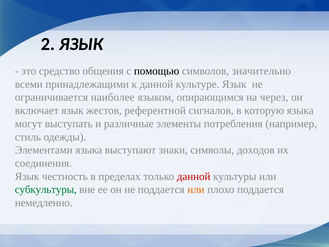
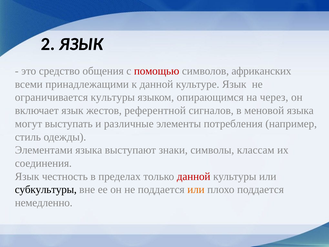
помощью colour: black -> red
значительно: значительно -> африканских
ограничивается наиболее: наиболее -> культуры
которую: которую -> меновой
доходов: доходов -> классам
субкультуры colour: green -> black
